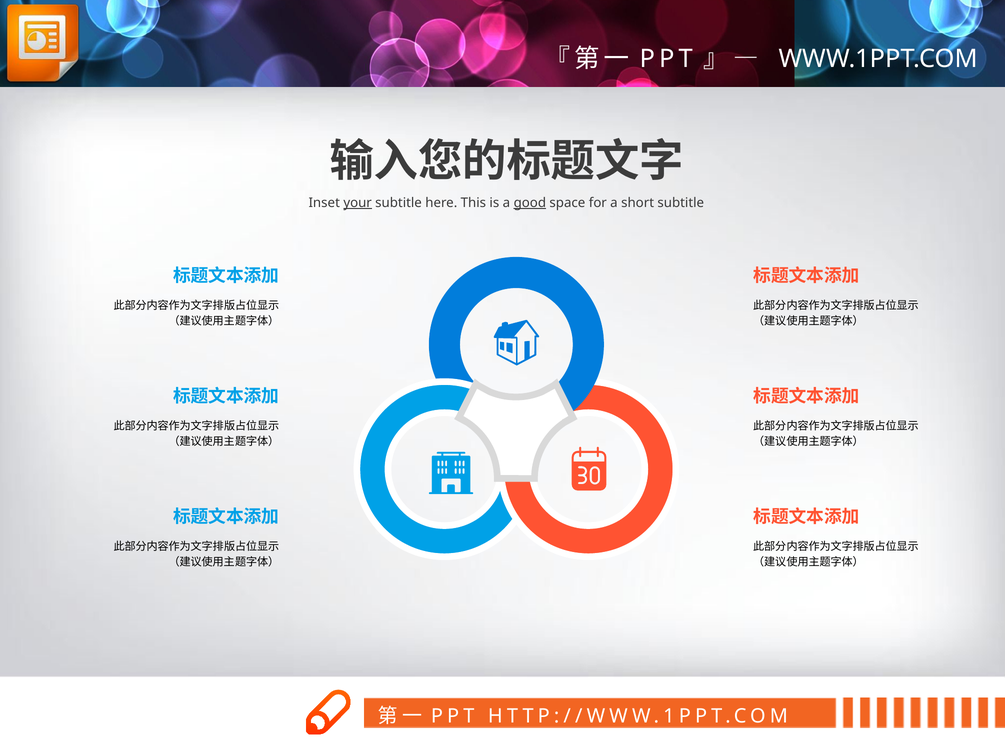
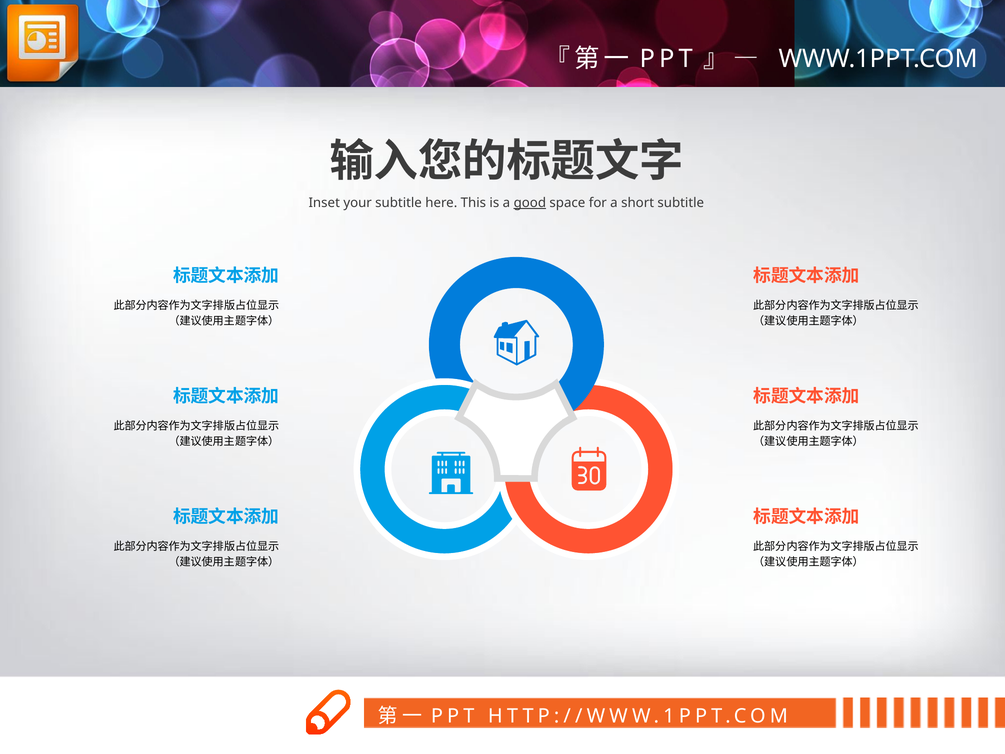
your underline: present -> none
